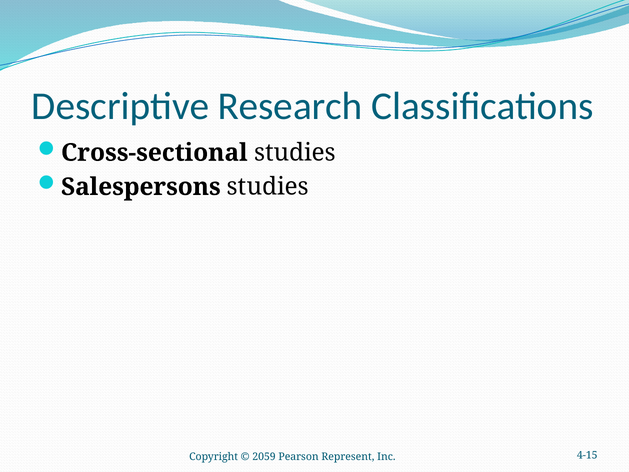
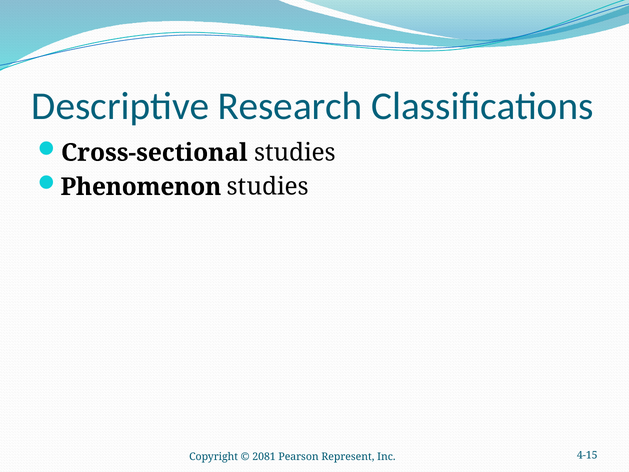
Salespersons: Salespersons -> Phenomenon
2059: 2059 -> 2081
